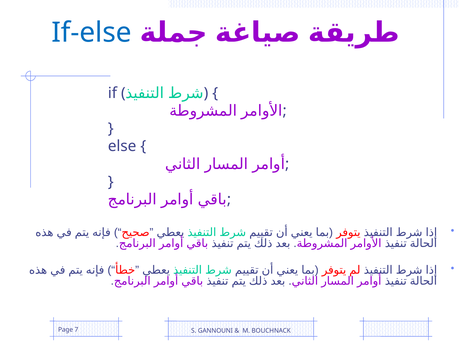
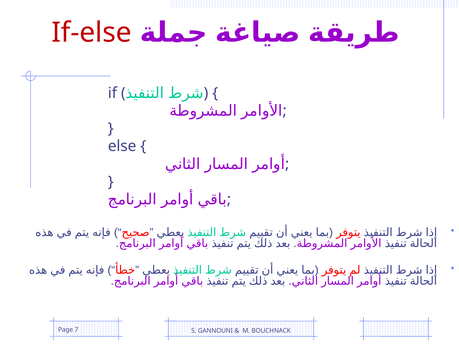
If-else colour: blue -> red
